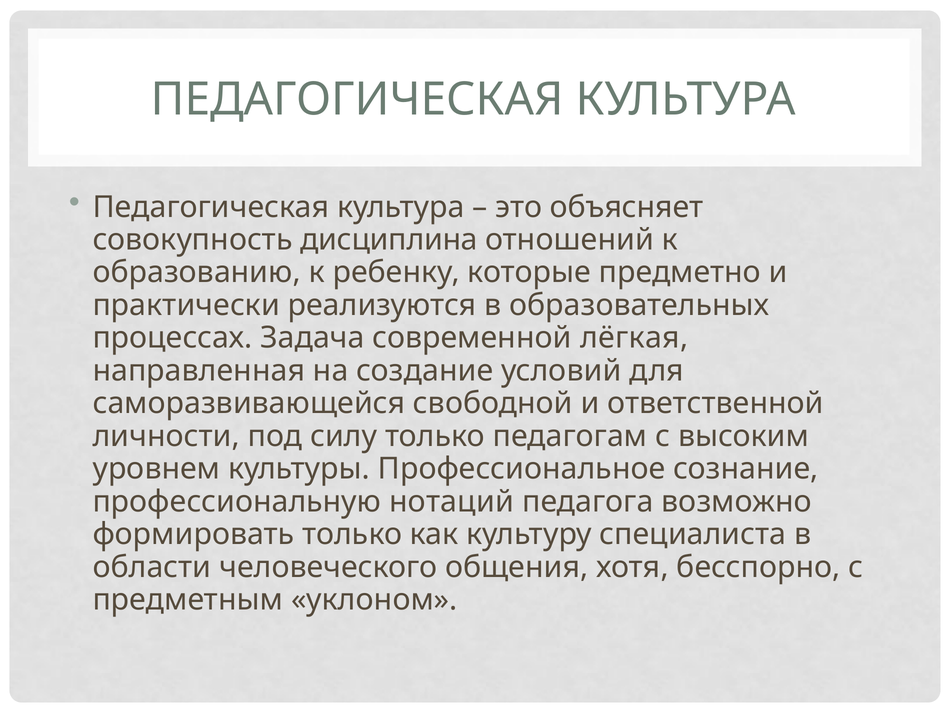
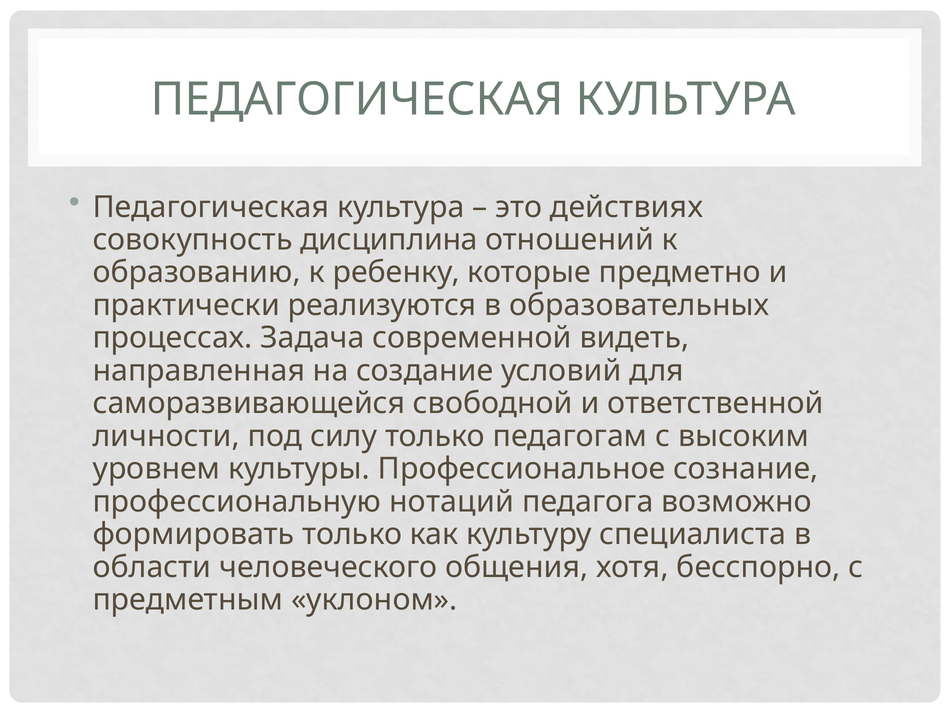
объясняет: объясняет -> действиях
лёгкая: лёгкая -> видеть
